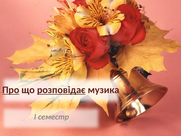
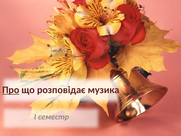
розповідає underline: present -> none
